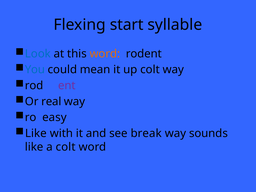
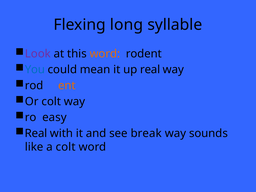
start: start -> long
Look colour: blue -> purple
up colt: colt -> real
ent colour: purple -> orange
Or real: real -> colt
Like at (36, 133): Like -> Real
